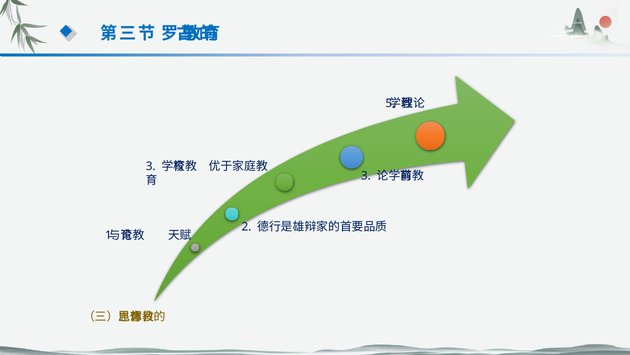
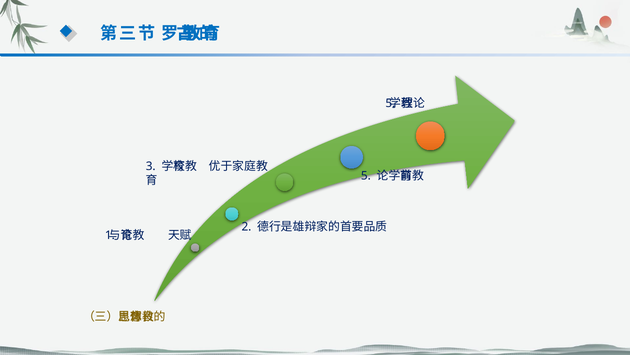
3 at (366, 175): 3 -> 5
